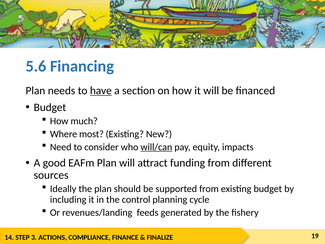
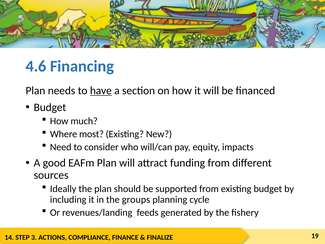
5.6: 5.6 -> 4.6
will/can underline: present -> none
control: control -> groups
